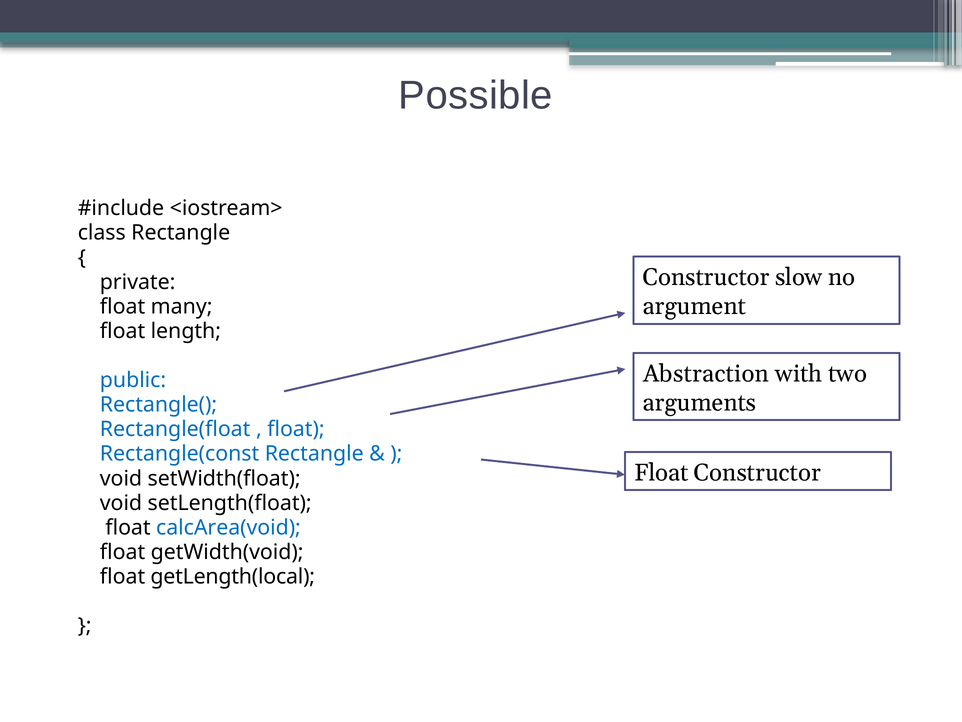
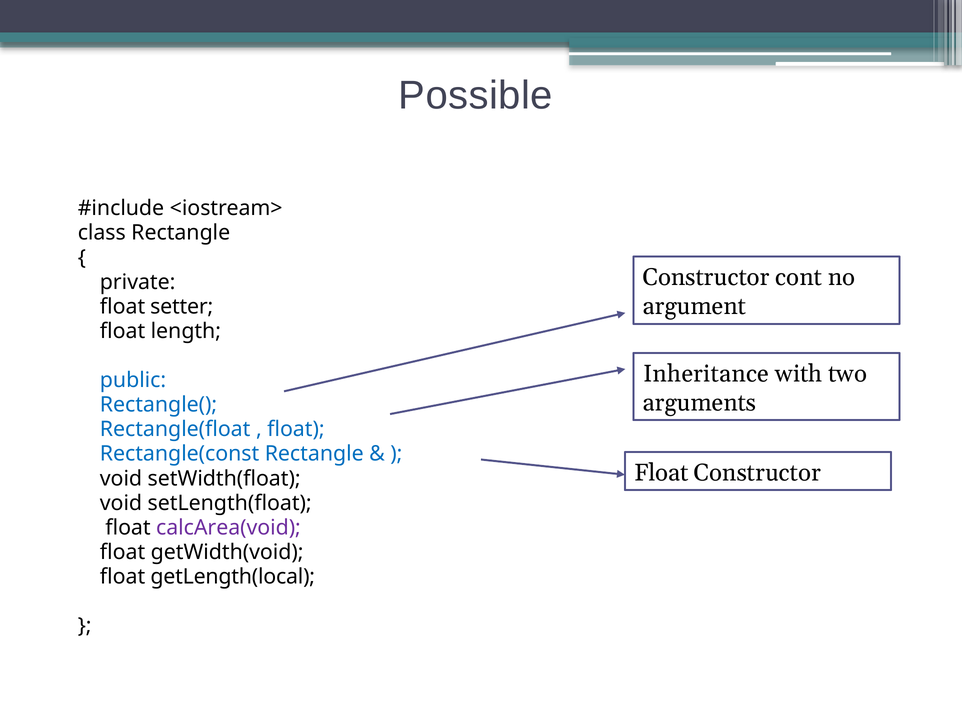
slow: slow -> cont
many: many -> setter
Abstraction: Abstraction -> Inheritance
calcArea(void colour: blue -> purple
